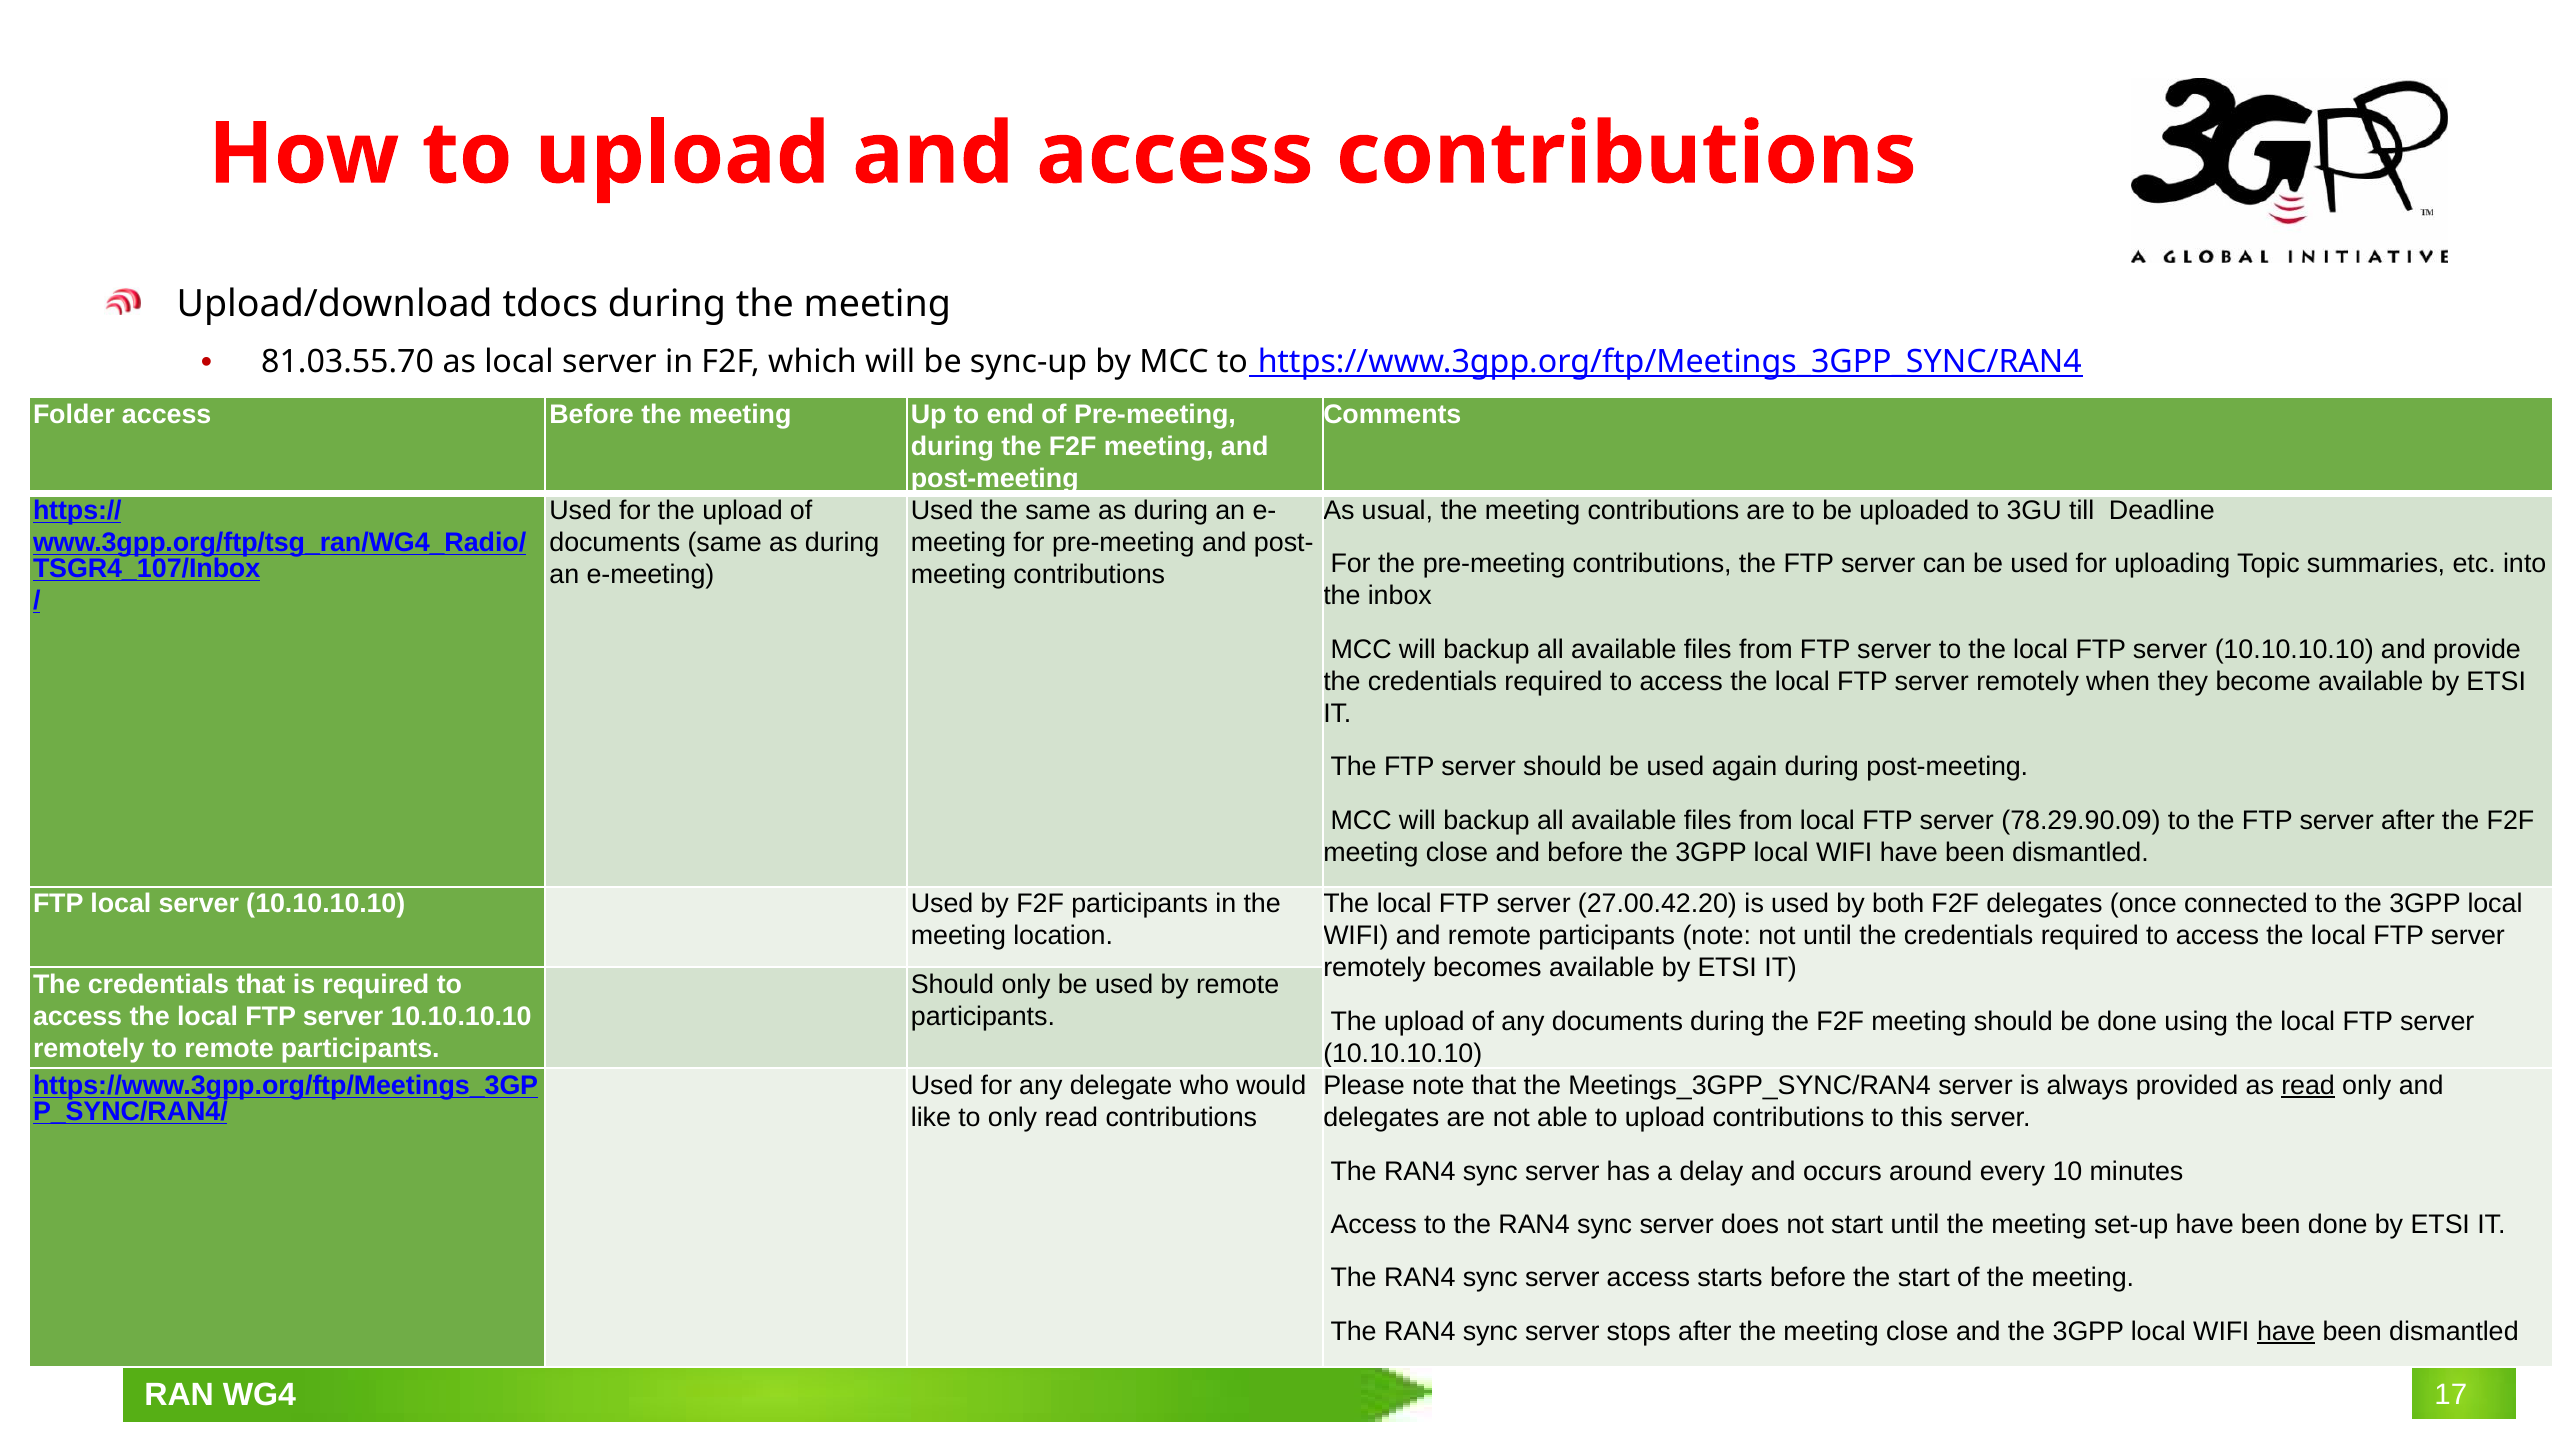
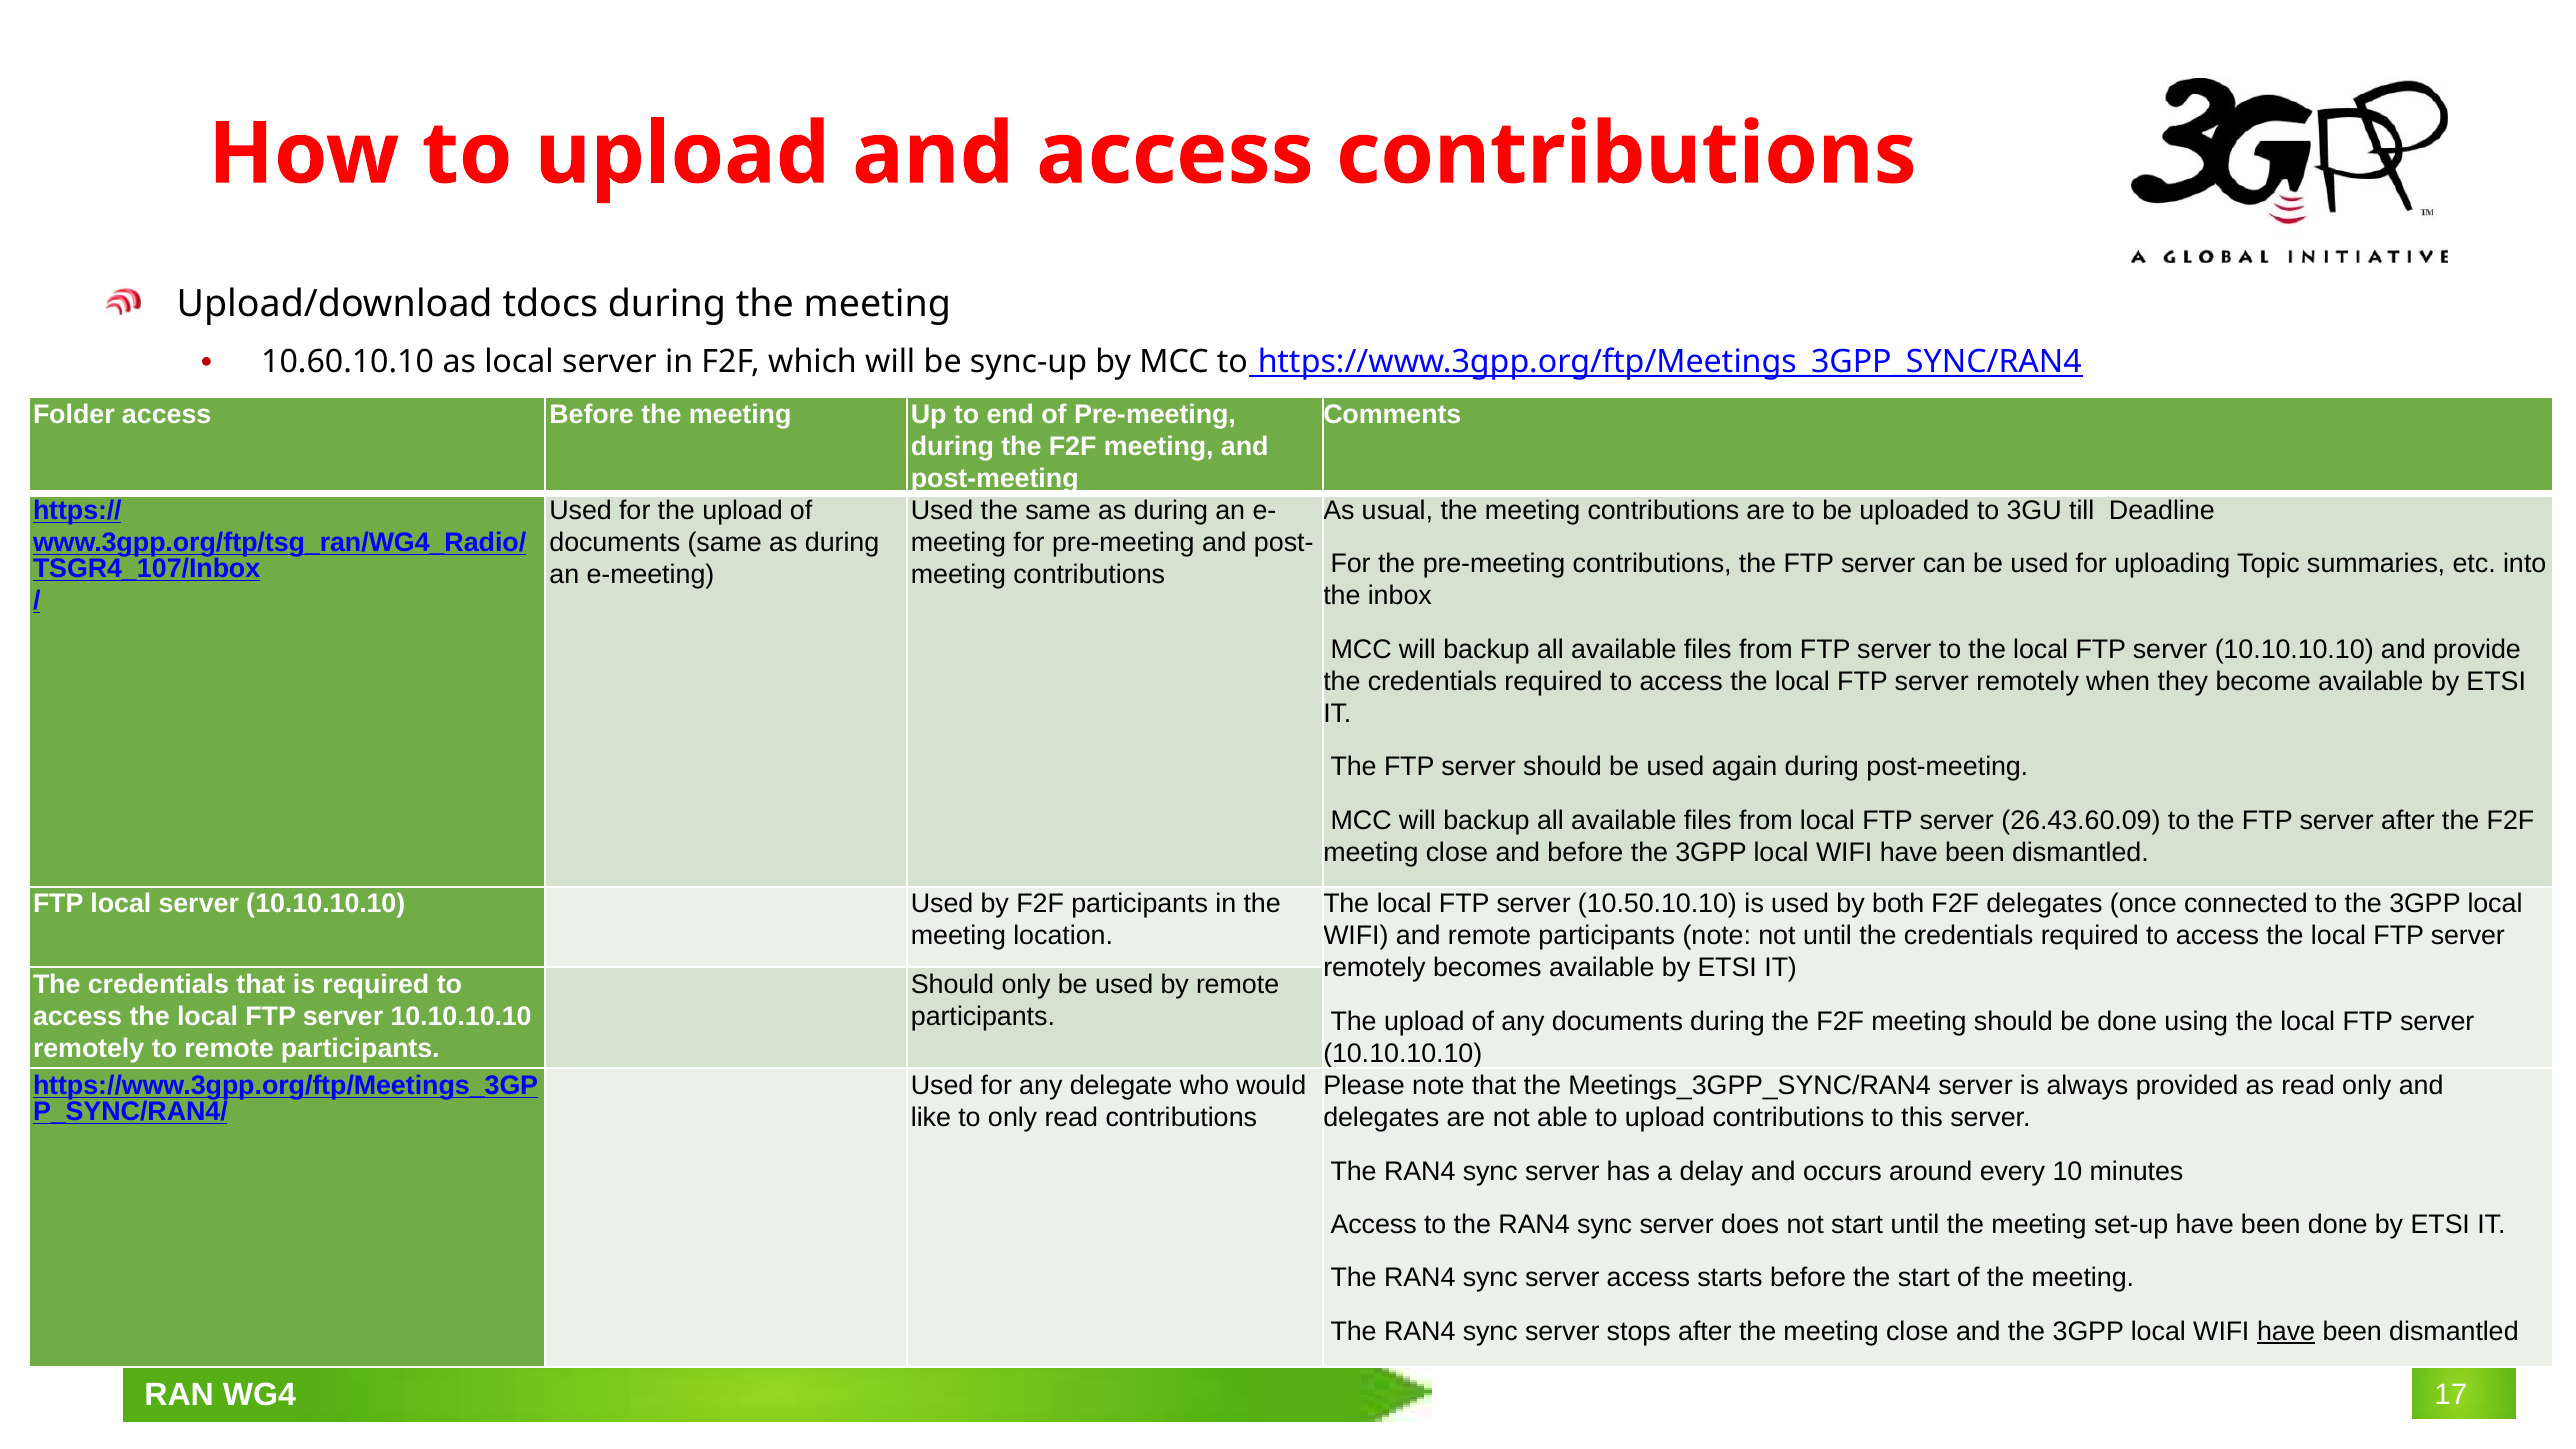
81.03.55.70: 81.03.55.70 -> 10.60.10.10
78.29.90.09: 78.29.90.09 -> 26.43.60.09
27.00.42.20: 27.00.42.20 -> 10.50.10.10
read at (2308, 1086) underline: present -> none
